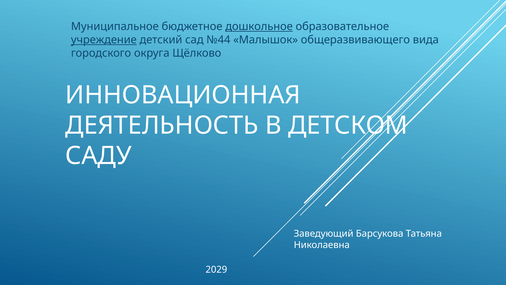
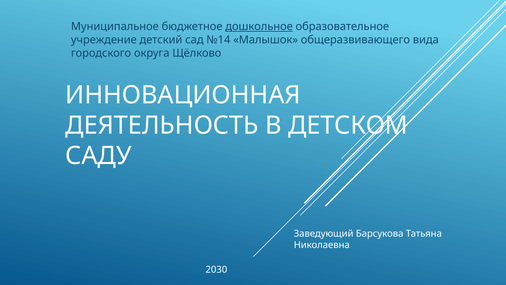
учреждение underline: present -> none
№44: №44 -> №14
2029: 2029 -> 2030
